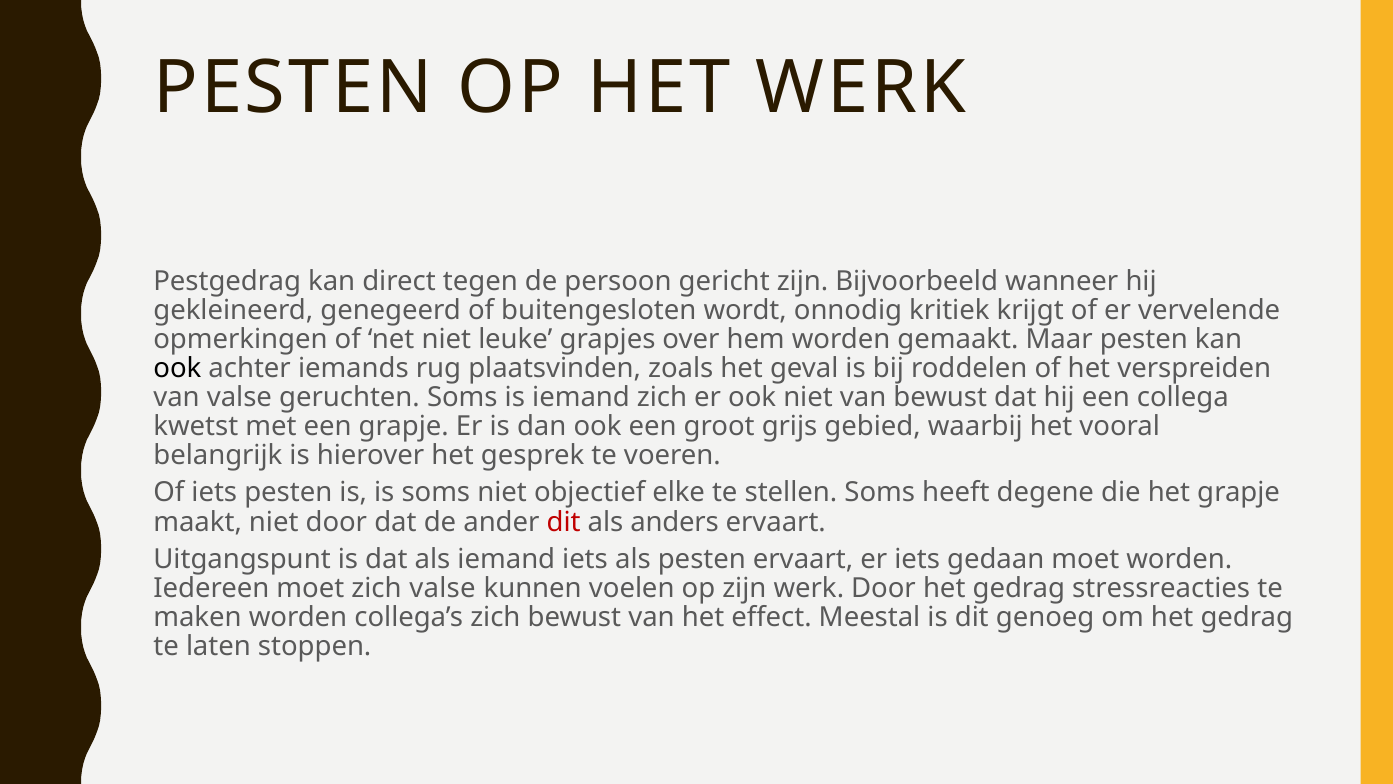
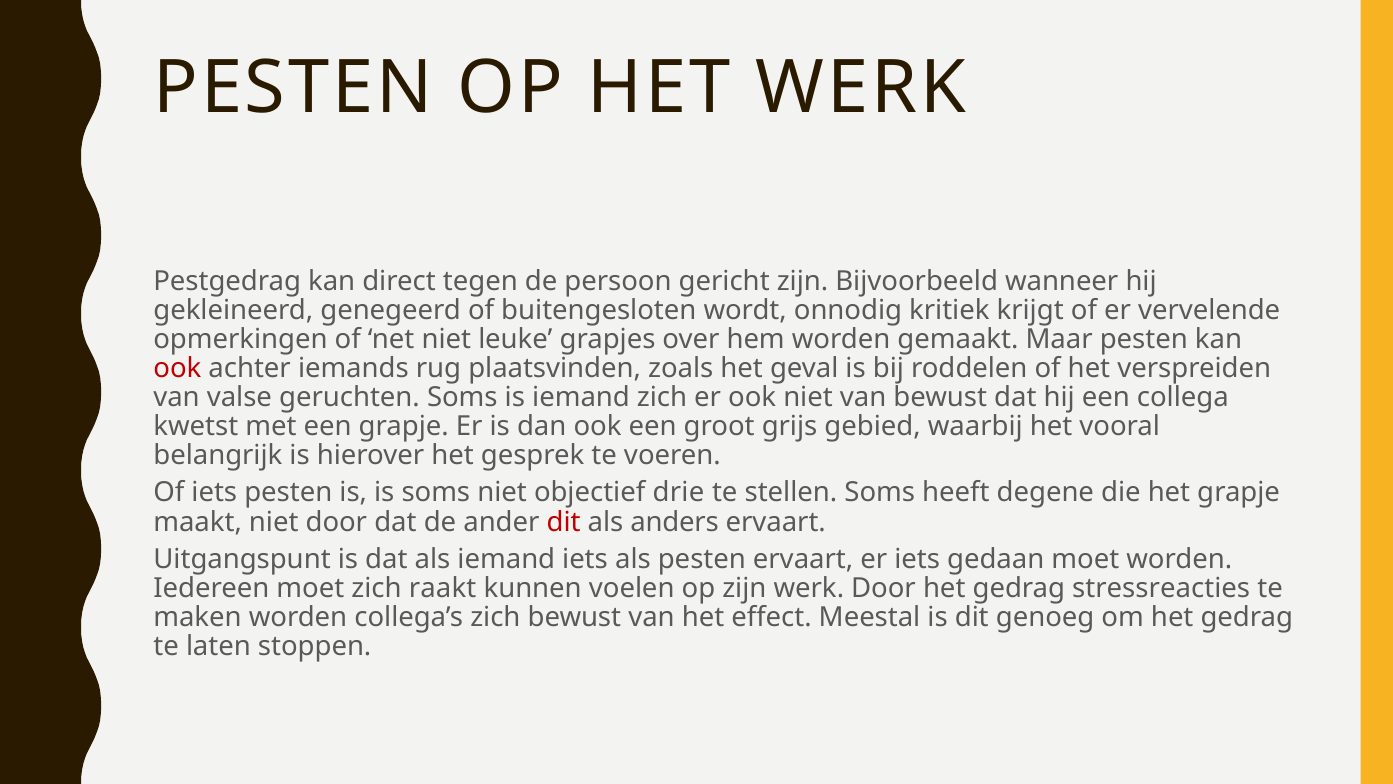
ook at (177, 368) colour: black -> red
elke: elke -> drie
zich valse: valse -> raakt
